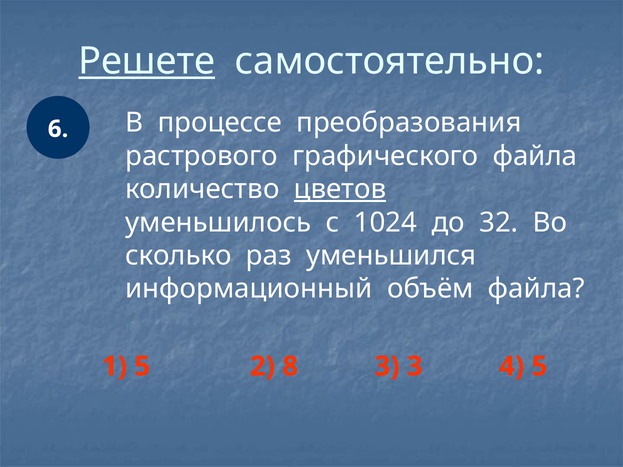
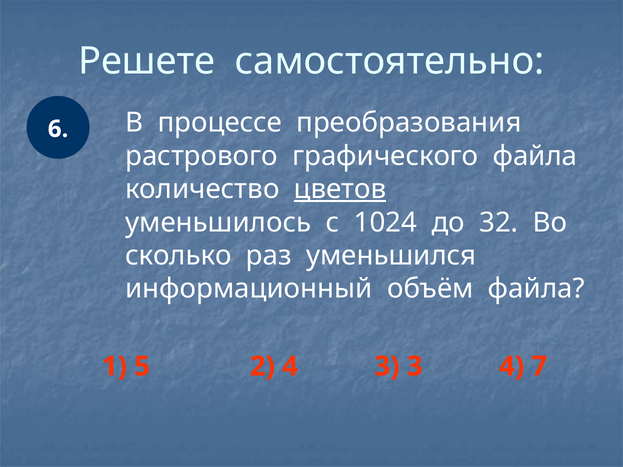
Решете underline: present -> none
2 8: 8 -> 4
4 5: 5 -> 7
